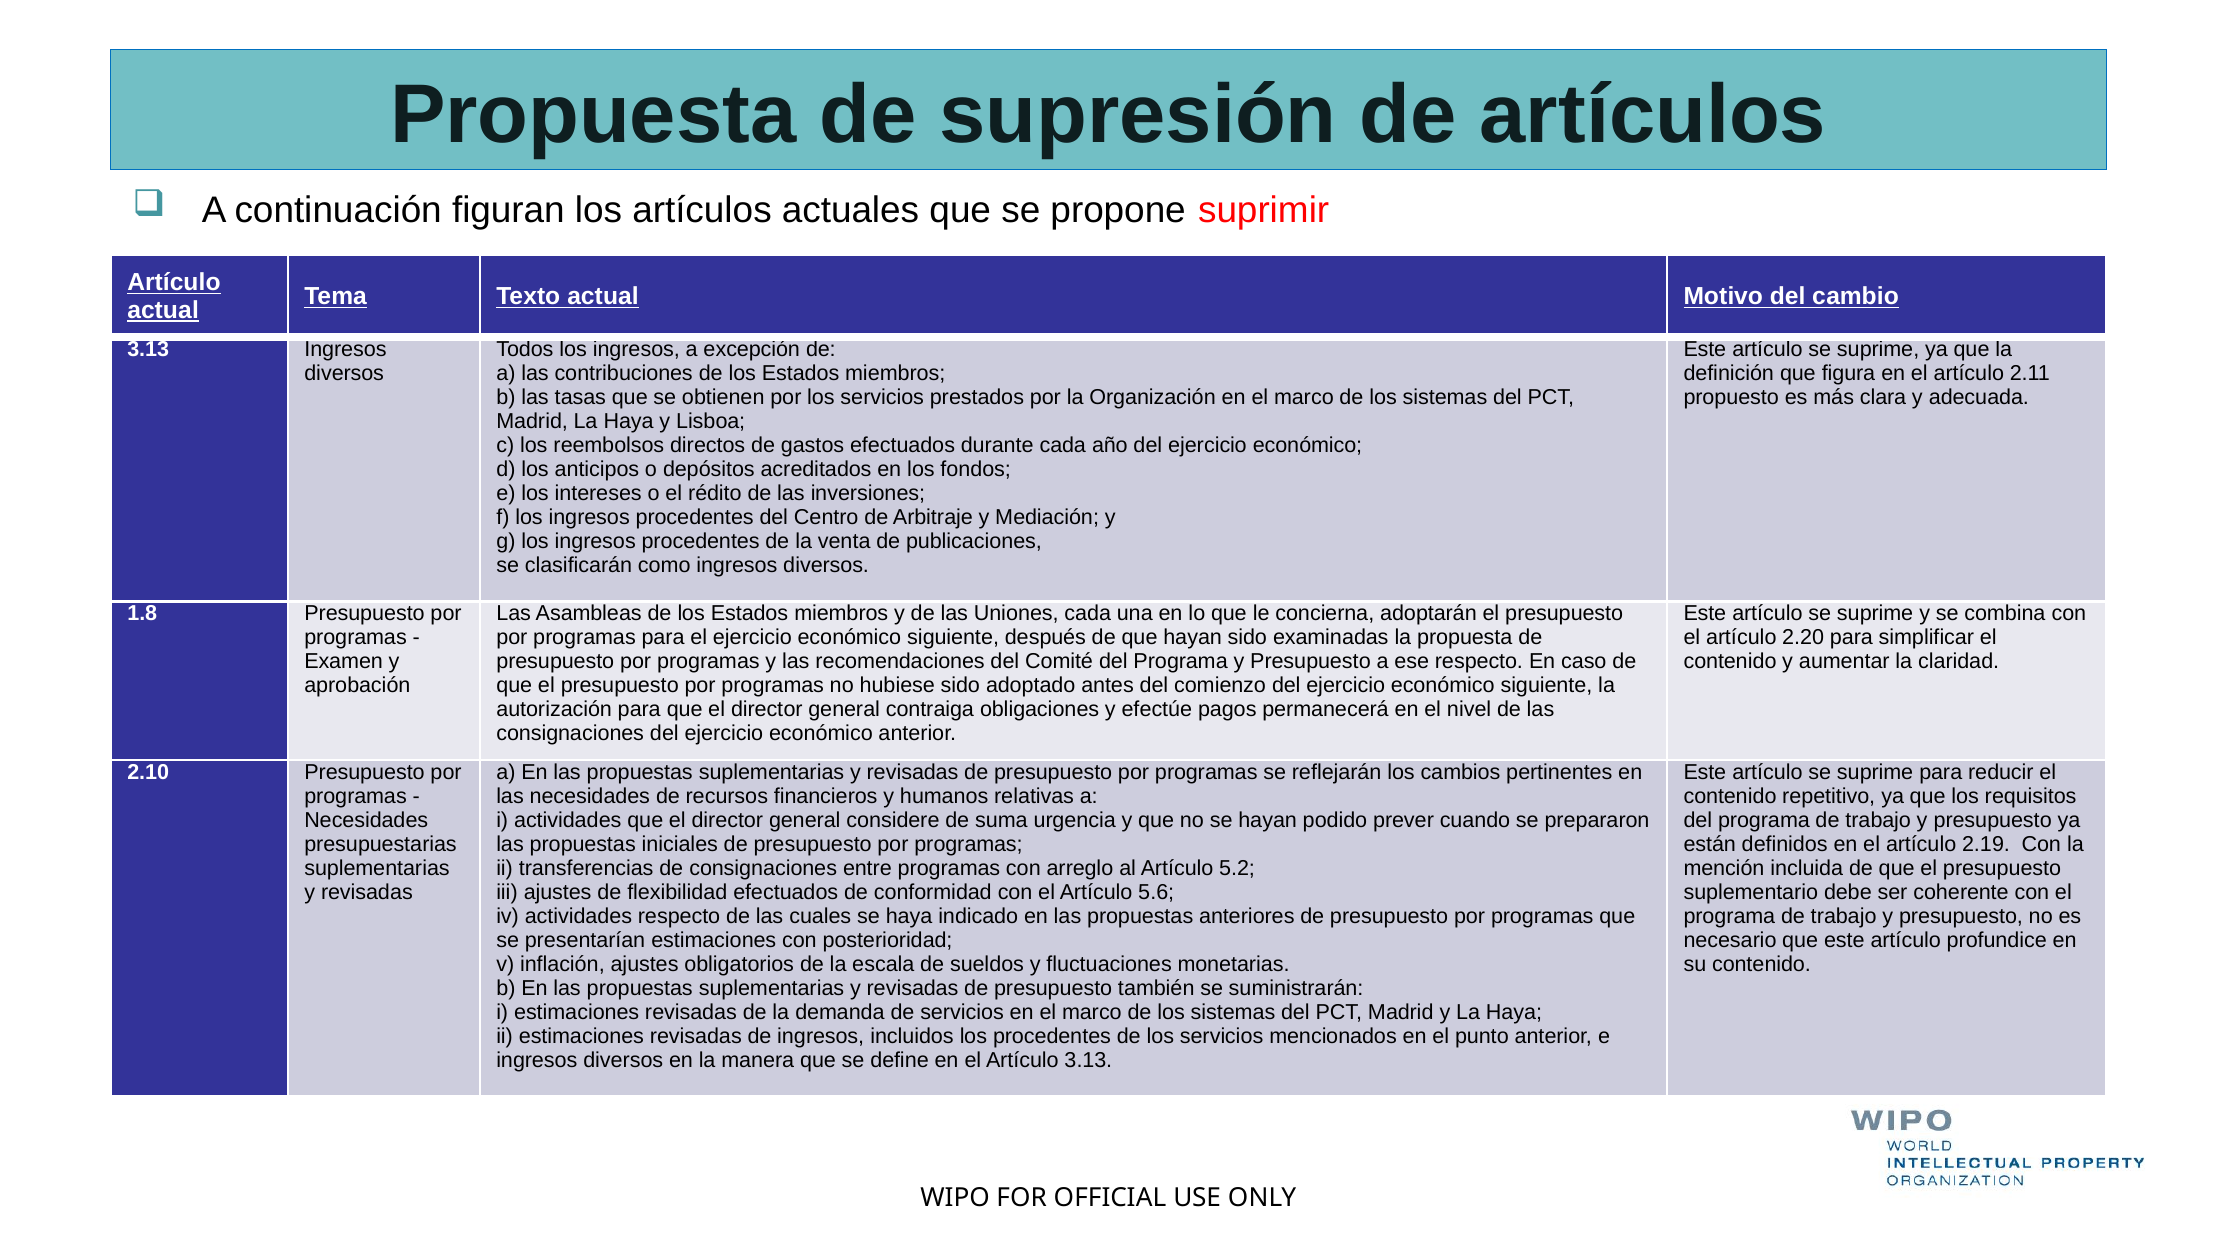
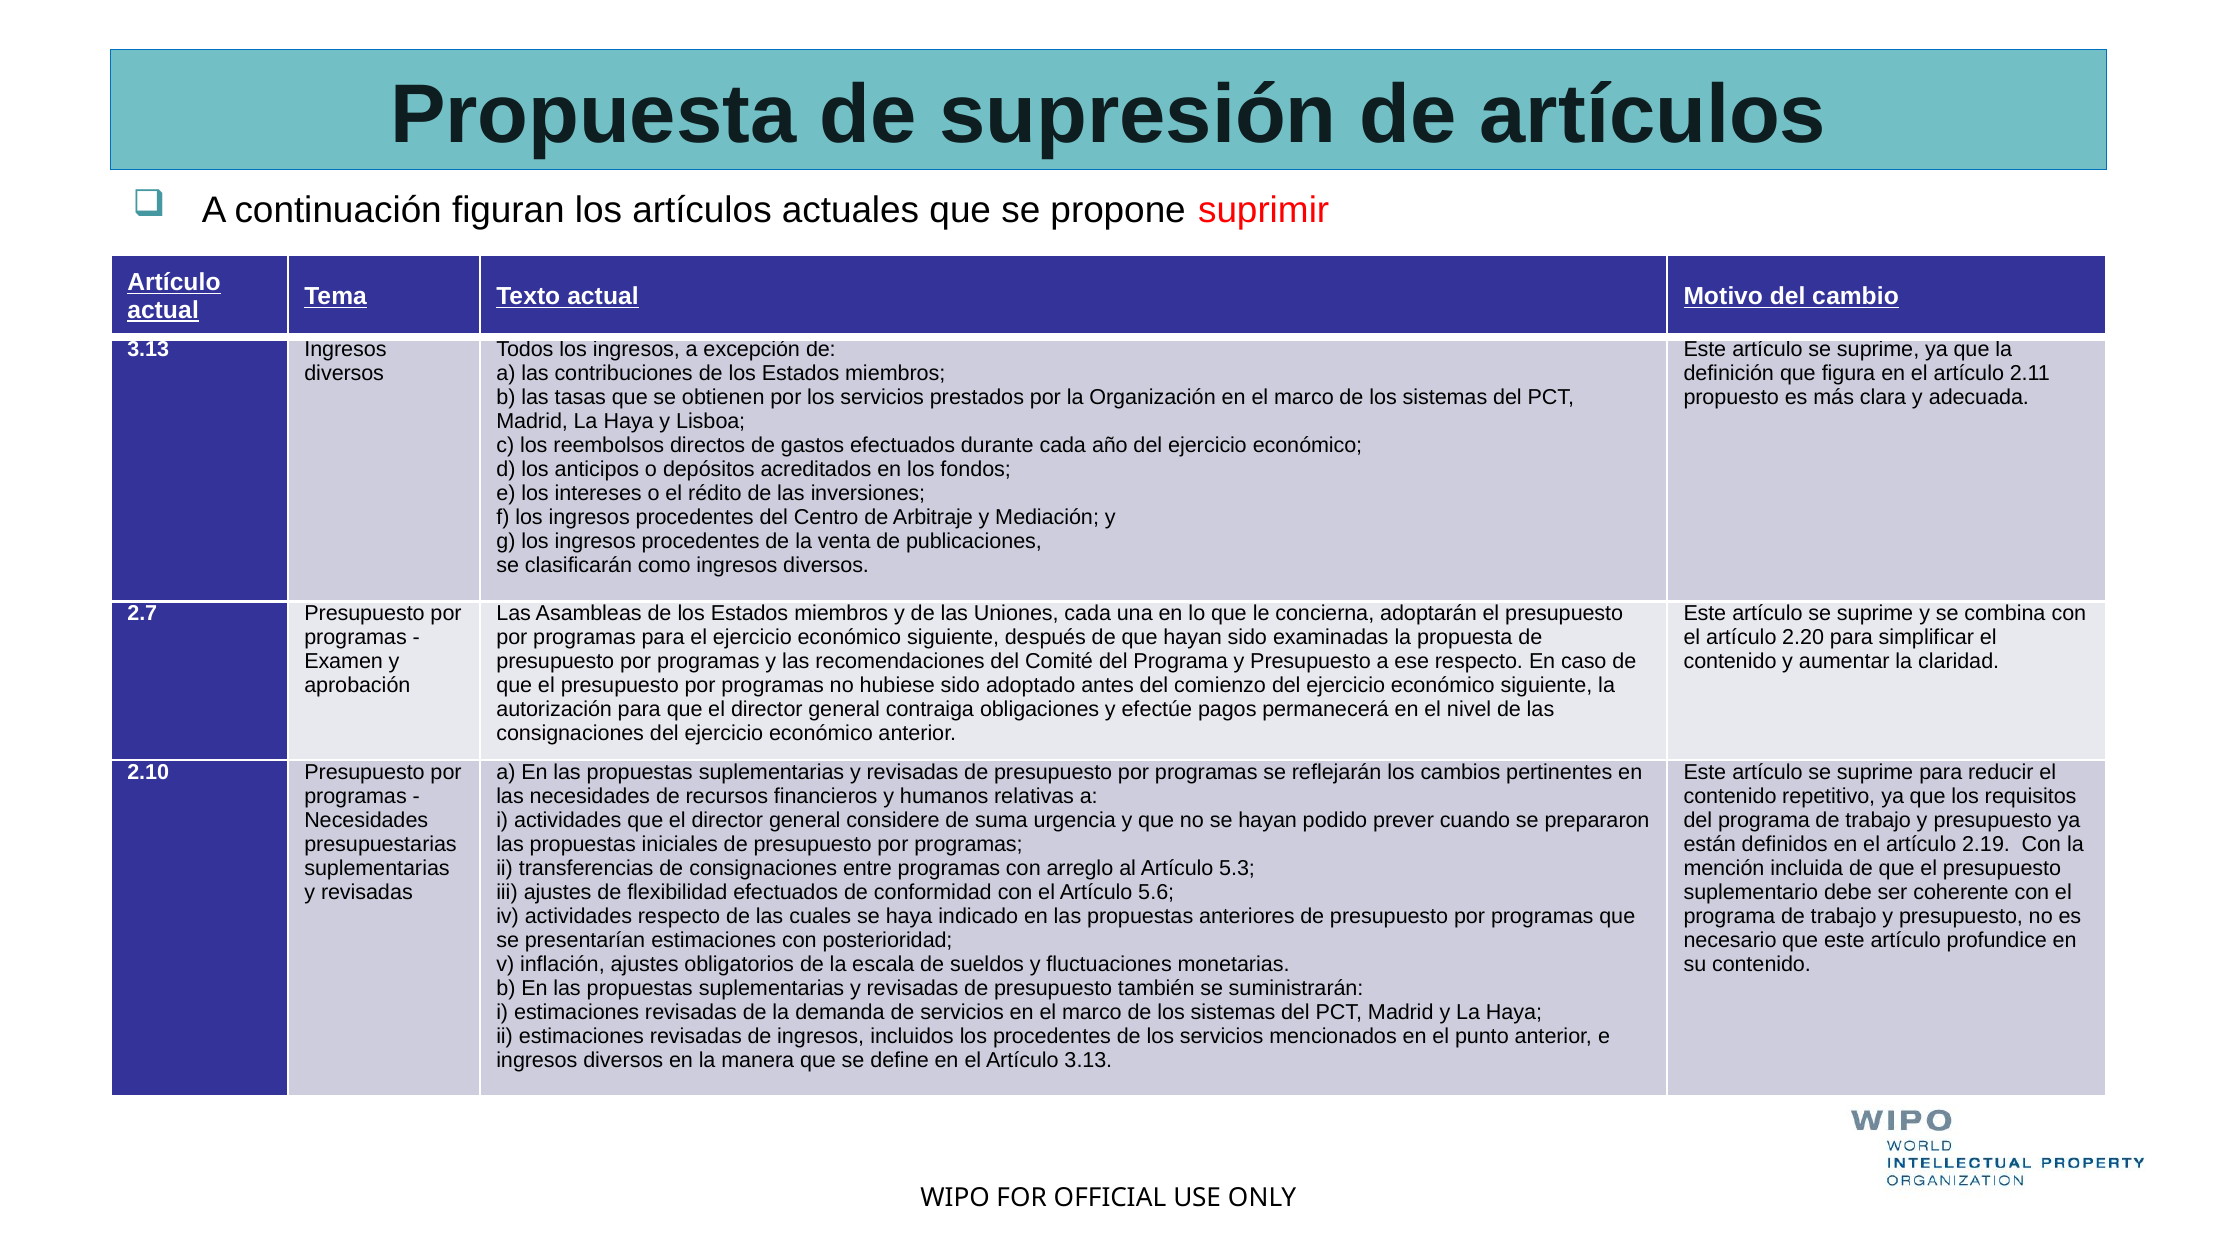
1.8: 1.8 -> 2.7
5.2: 5.2 -> 5.3
